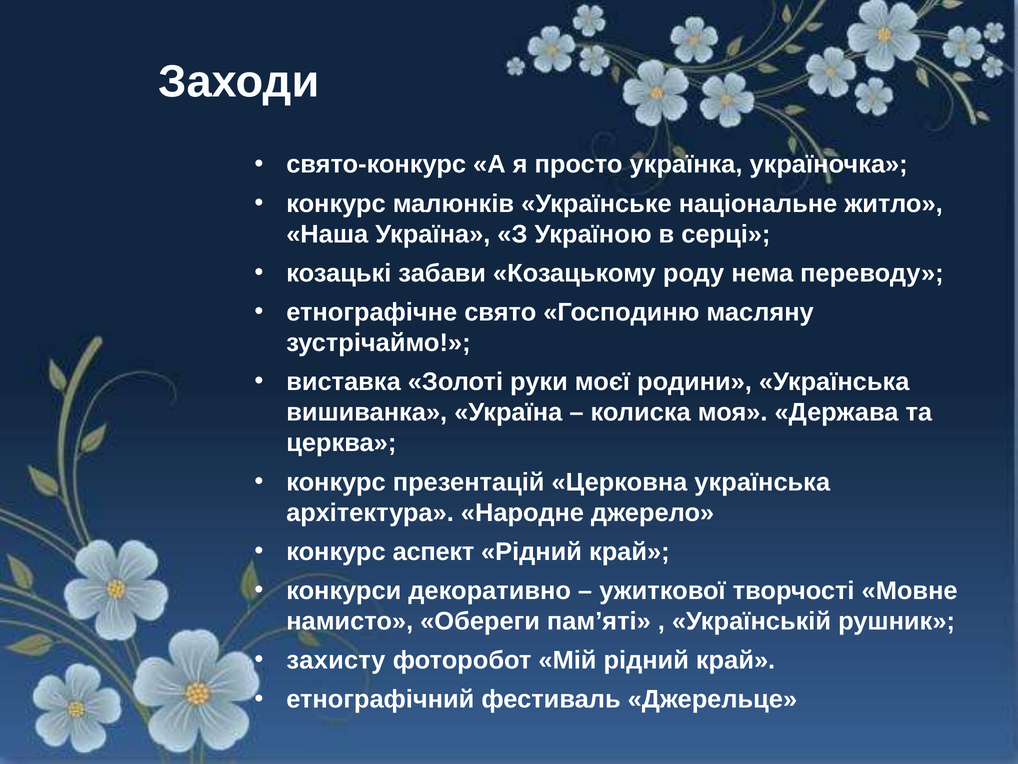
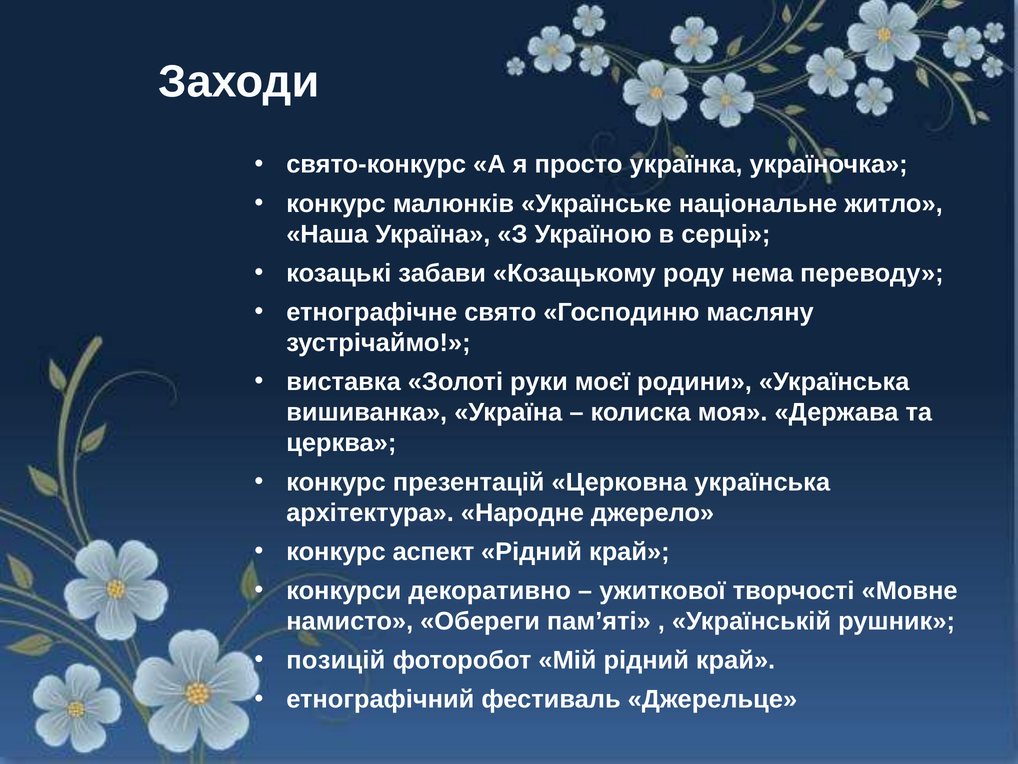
захисту: захисту -> позицій
